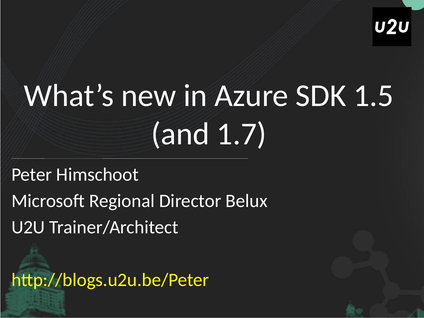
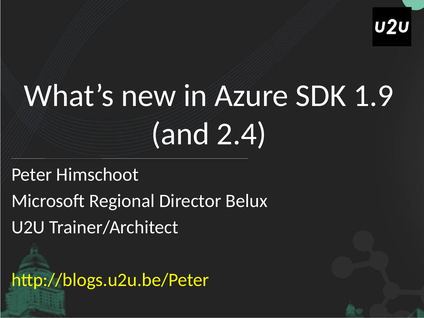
1.5: 1.5 -> 1.9
1.7: 1.7 -> 2.4
